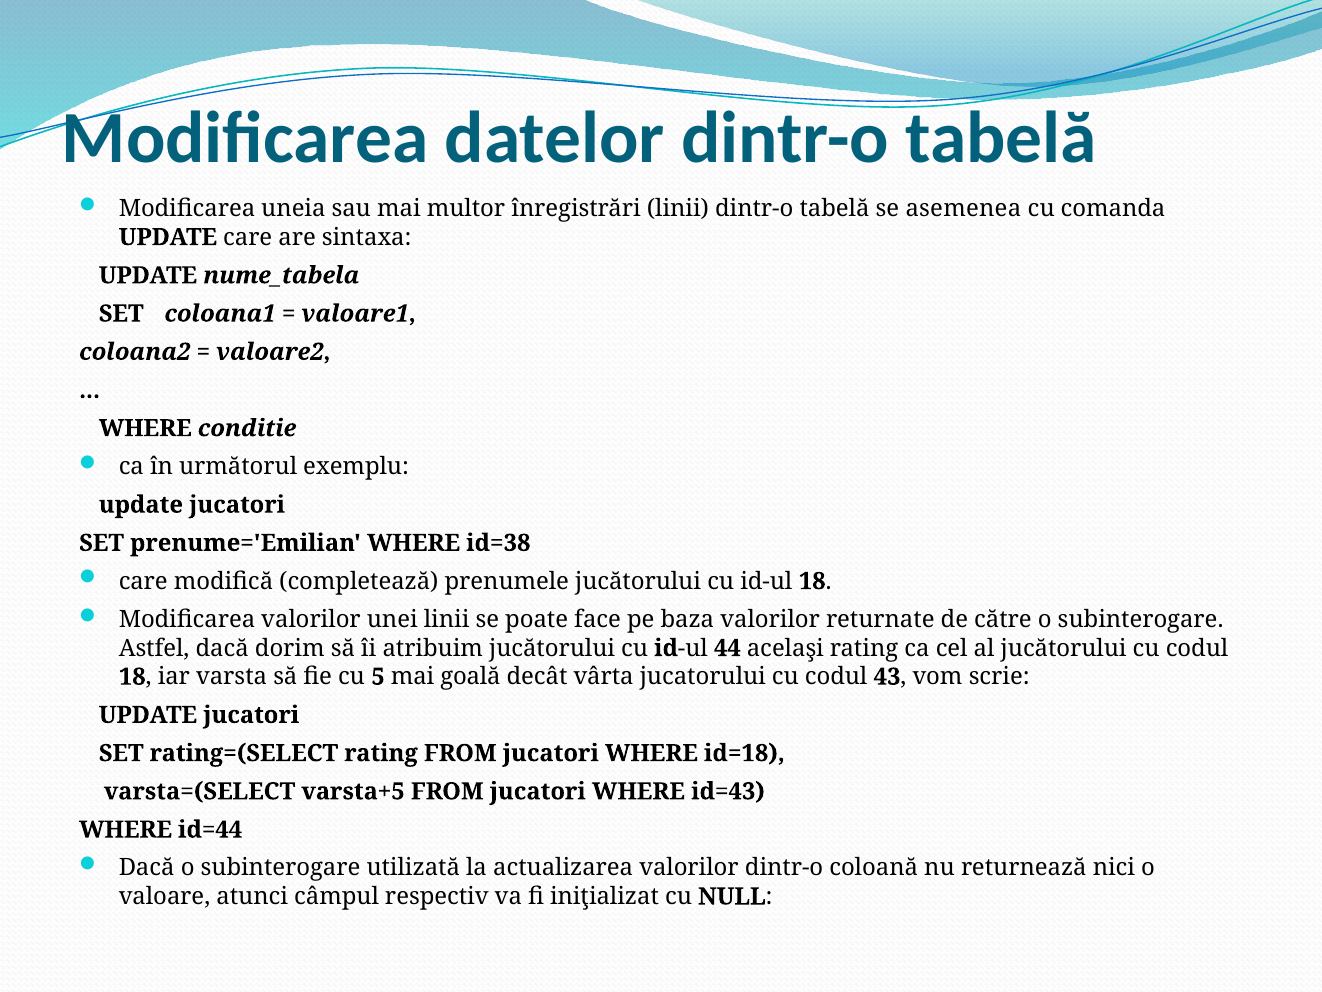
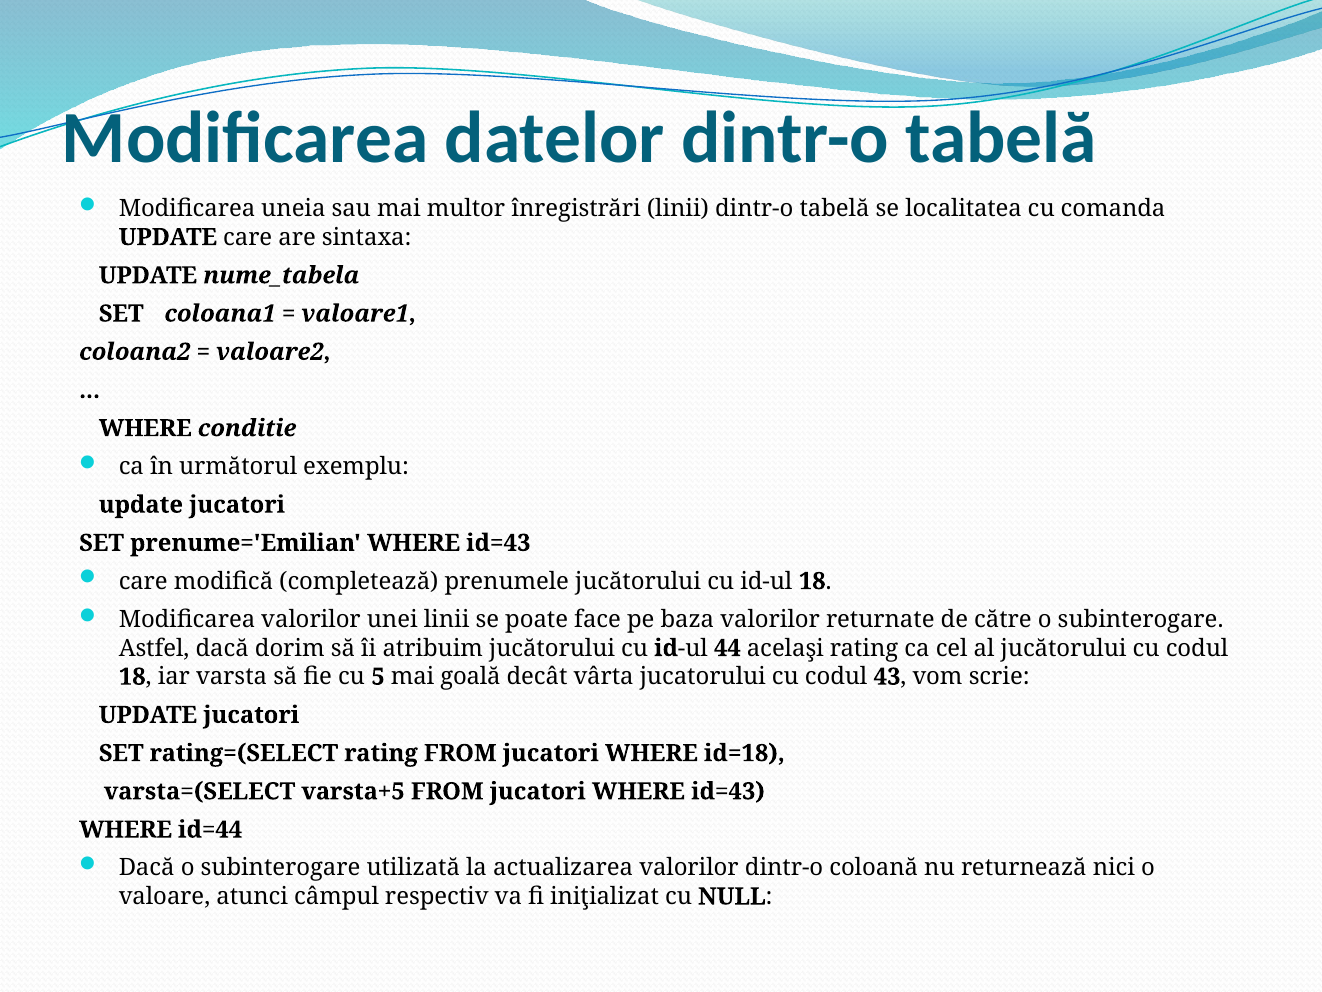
asemenea: asemenea -> localitatea
prenume='Emilian WHERE id=38: id=38 -> id=43
